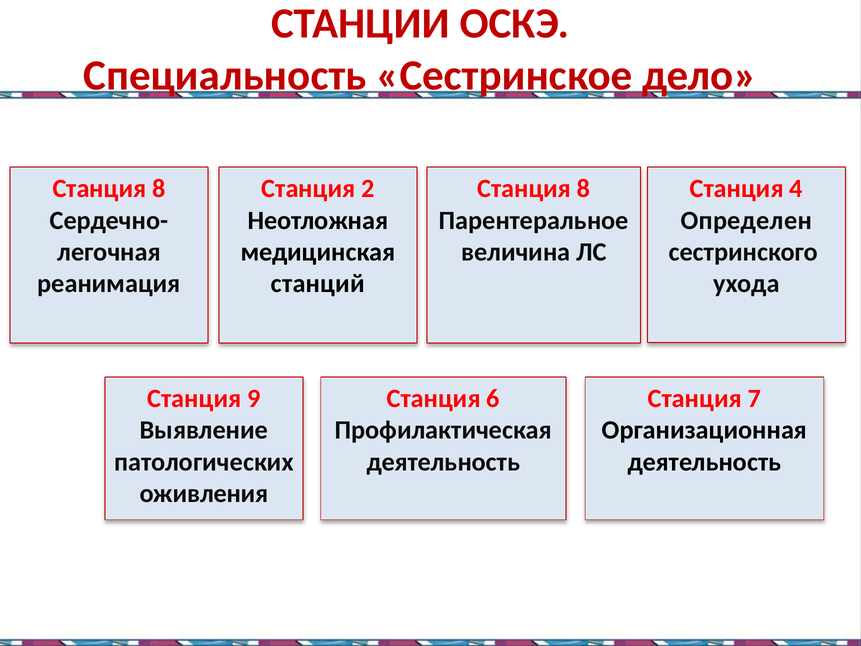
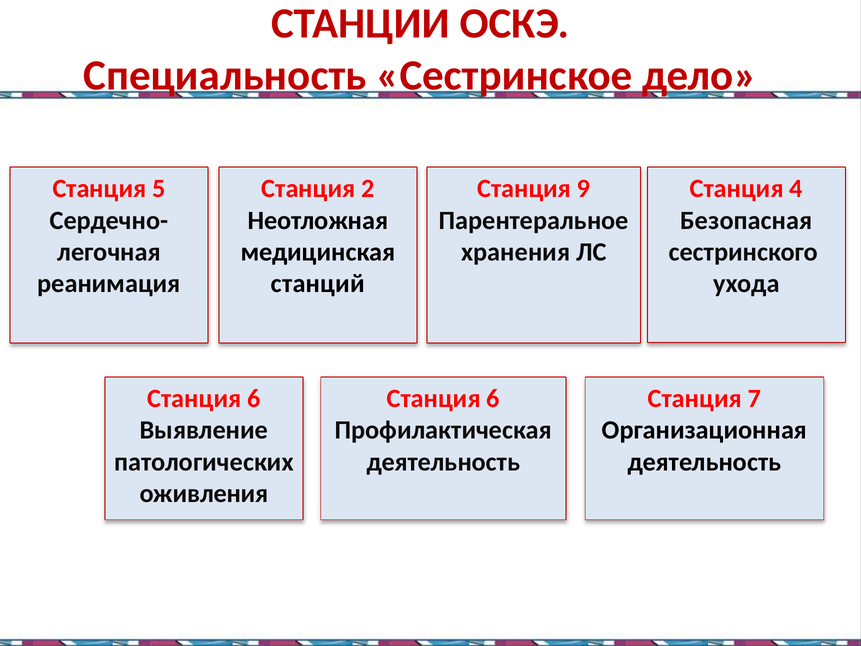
8 at (159, 189): 8 -> 5
8 at (584, 189): 8 -> 9
Определен: Определен -> Безопасная
величина: величина -> хранения
9 at (254, 399): 9 -> 6
